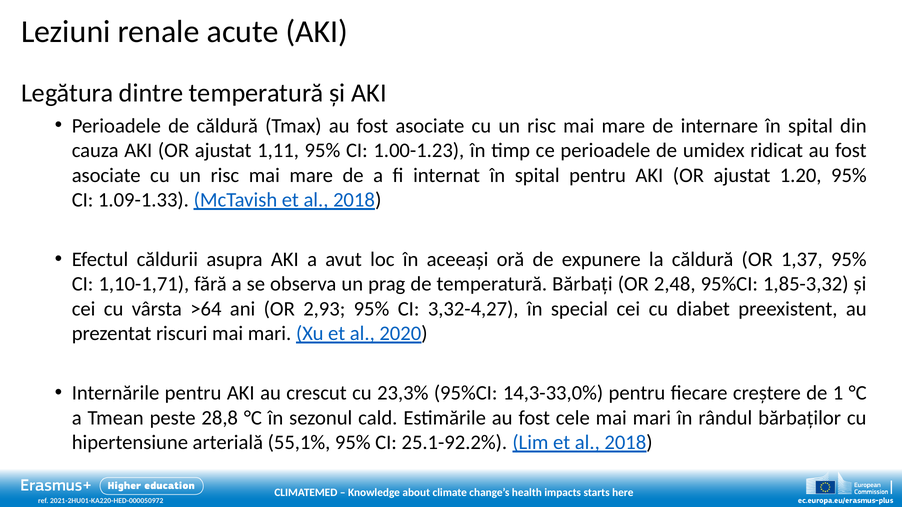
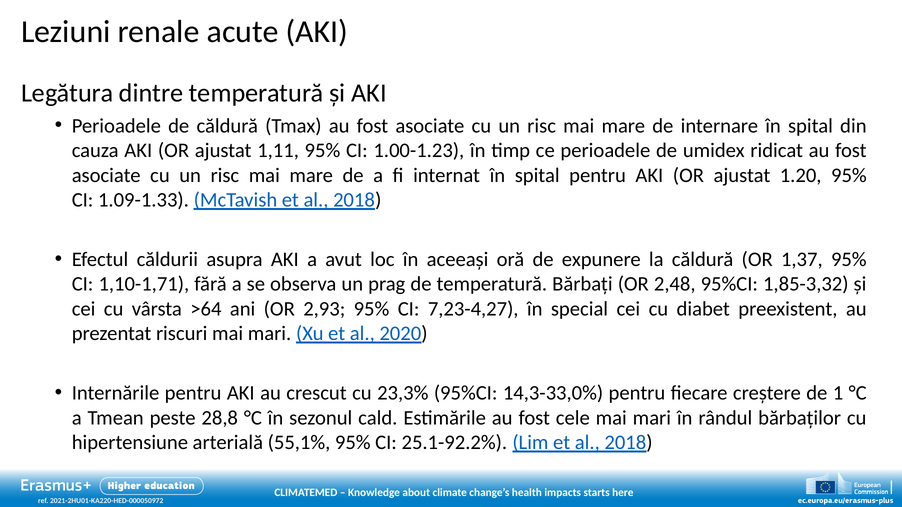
3,32-4,27: 3,32-4,27 -> 7,23-4,27
